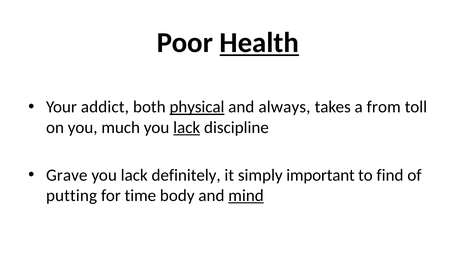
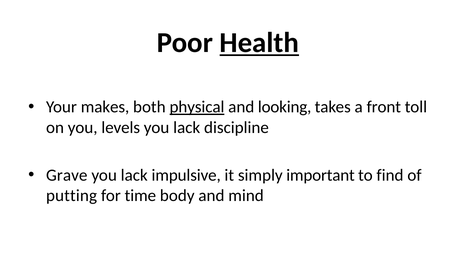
addict: addict -> makes
always: always -> looking
from: from -> front
much: much -> levels
lack at (187, 128) underline: present -> none
definitely: definitely -> impulsive
mind underline: present -> none
